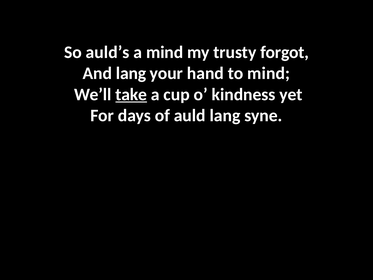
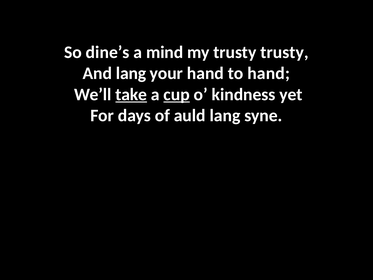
auld’s: auld’s -> dine’s
trusty forgot: forgot -> trusty
to mind: mind -> hand
cup underline: none -> present
